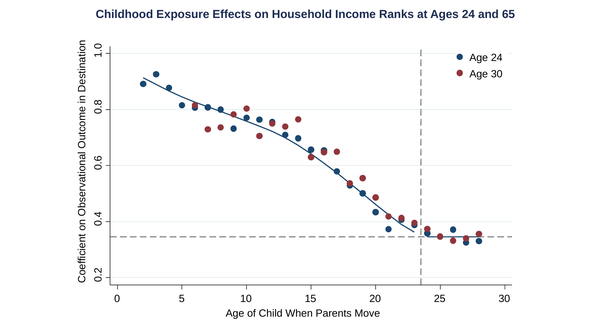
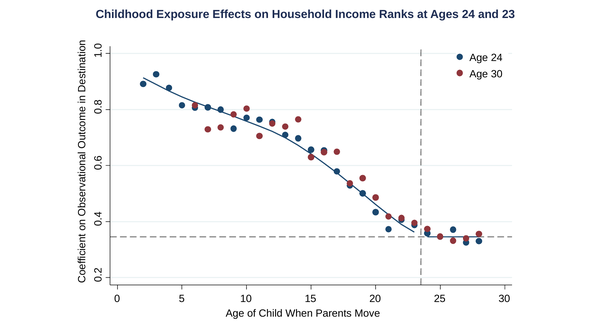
65: 65 -> 23
